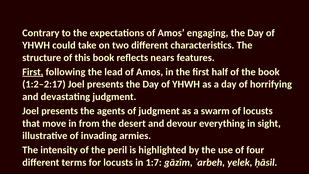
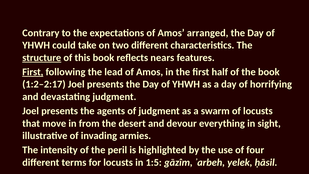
engaging: engaging -> arranged
structure underline: none -> present
1:7: 1:7 -> 1:5
